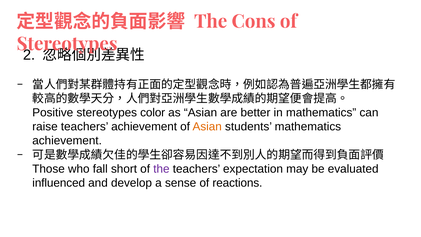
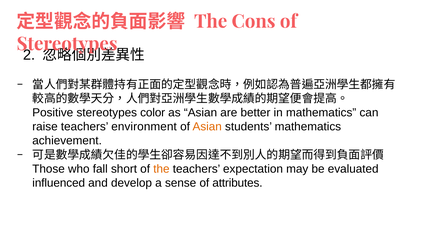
teachers achievement: achievement -> environment
the at (161, 169) colour: purple -> orange
reactions: reactions -> attributes
